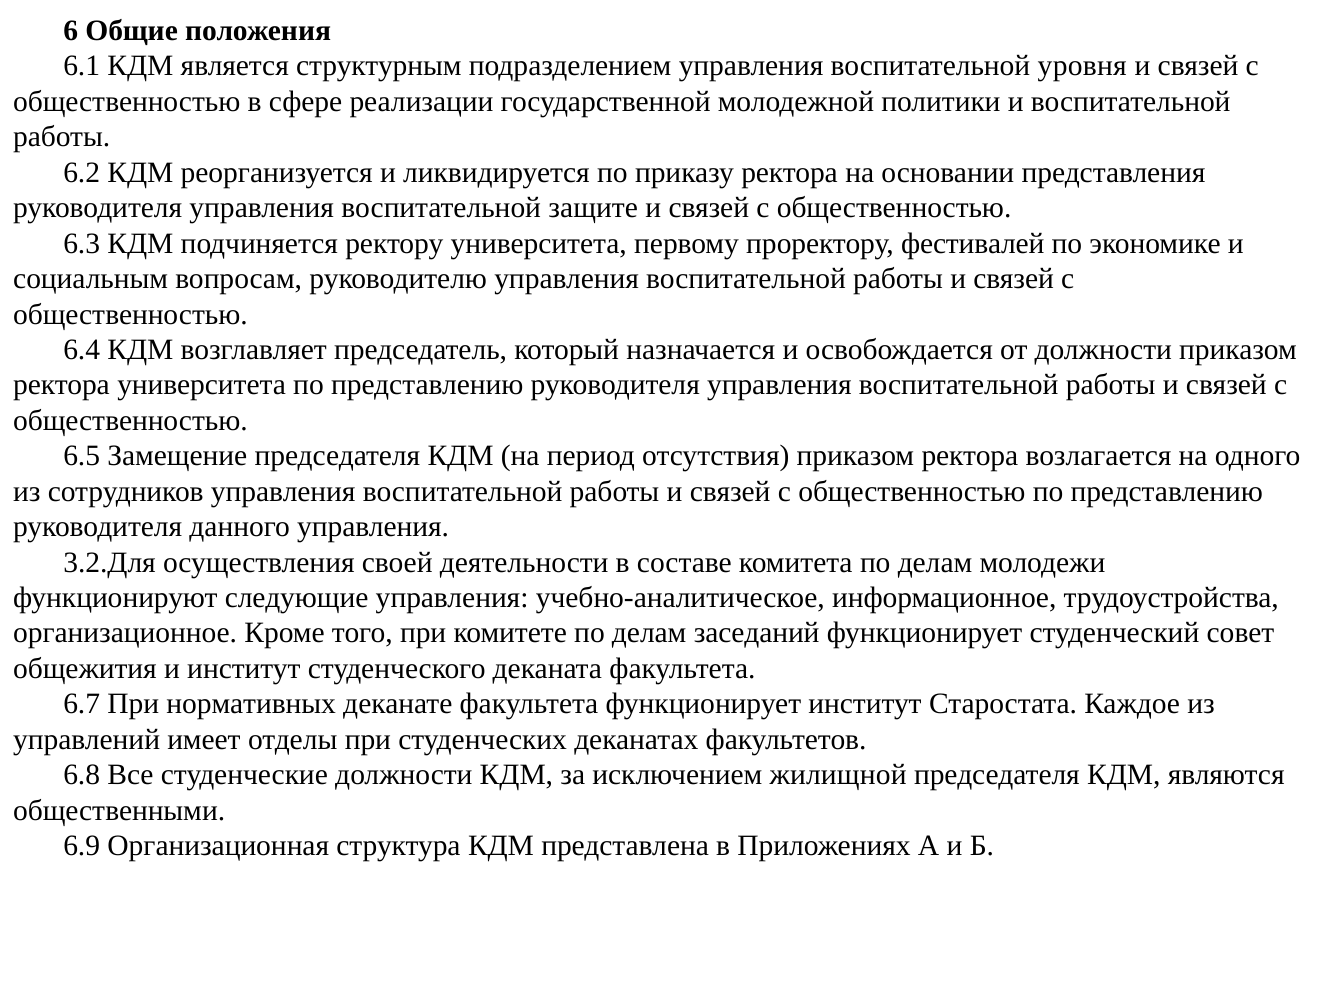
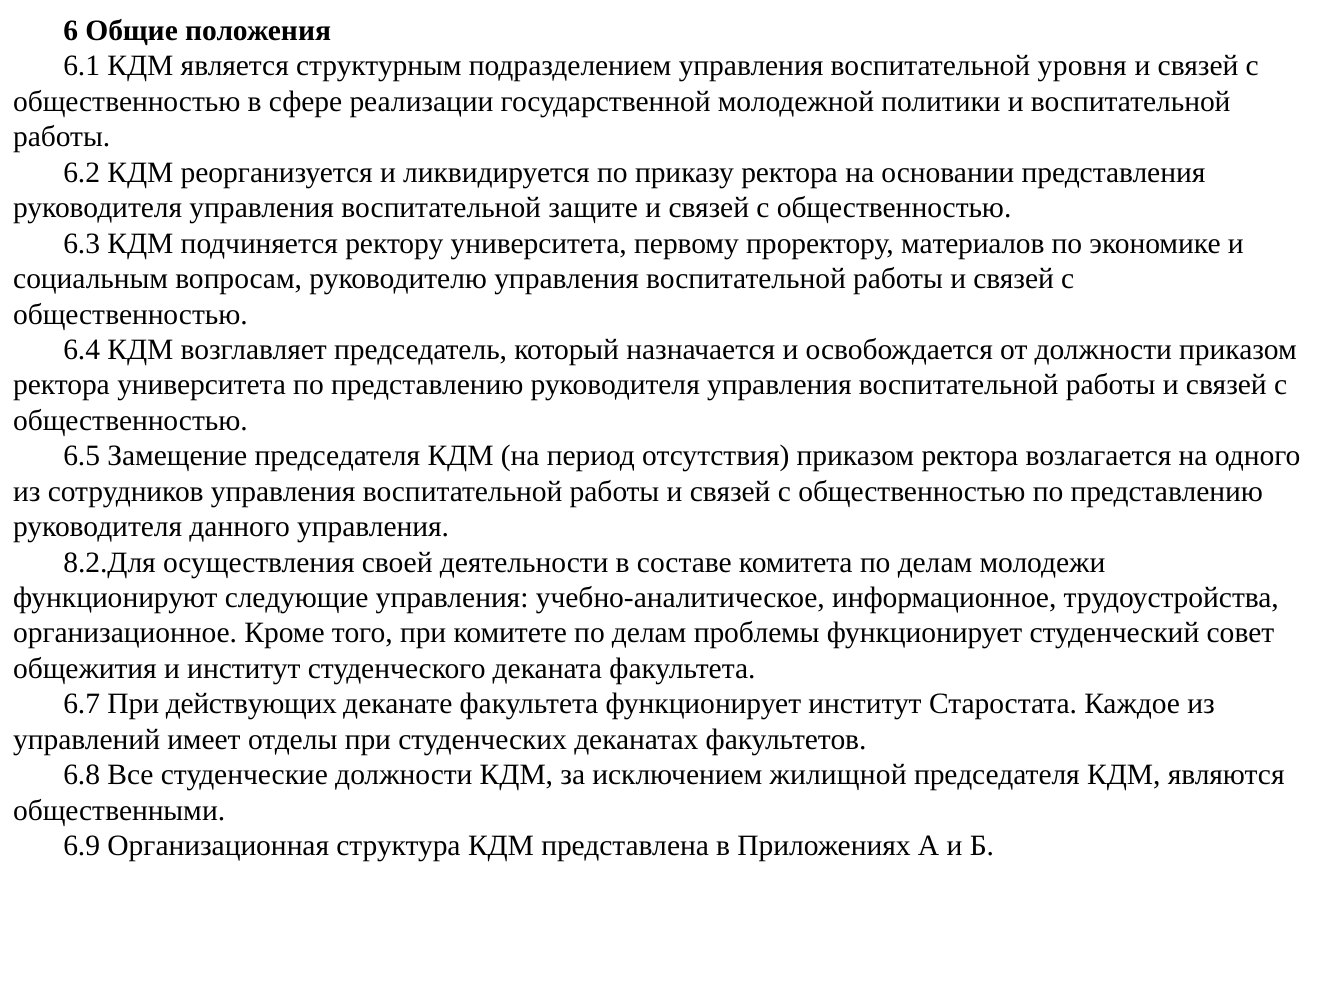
фестивалей: фестивалей -> материалов
3.2.Для: 3.2.Для -> 8.2.Для
заседаний: заседаний -> проблемы
нормативных: нормативных -> действующих
